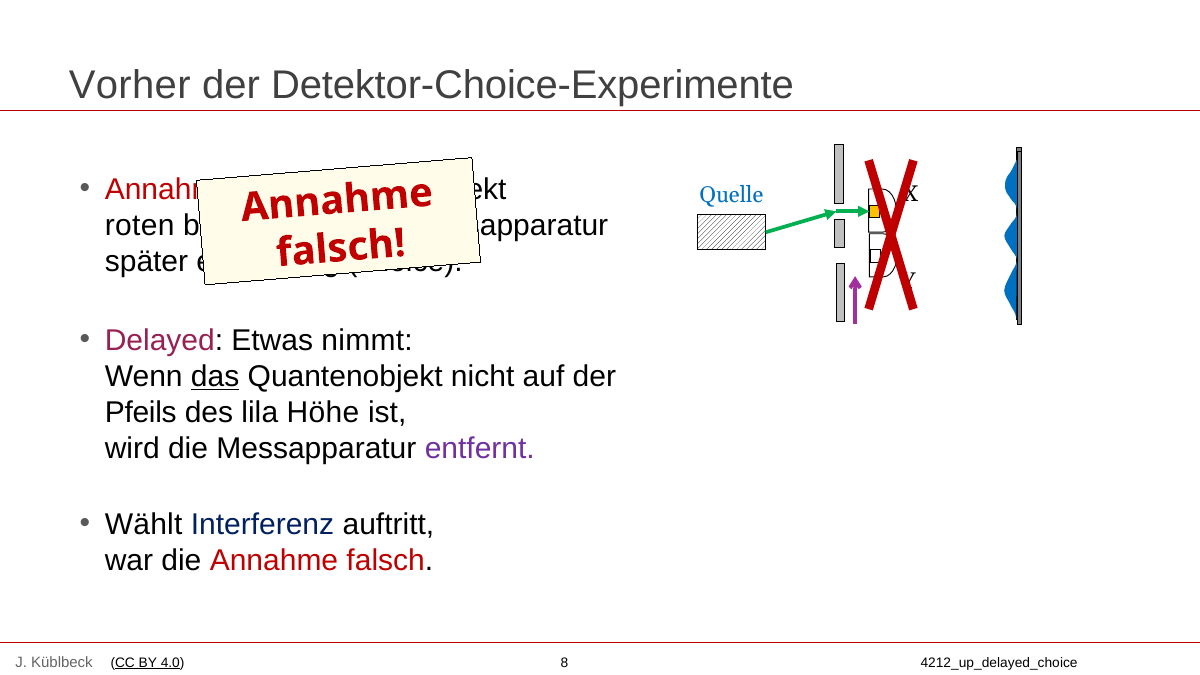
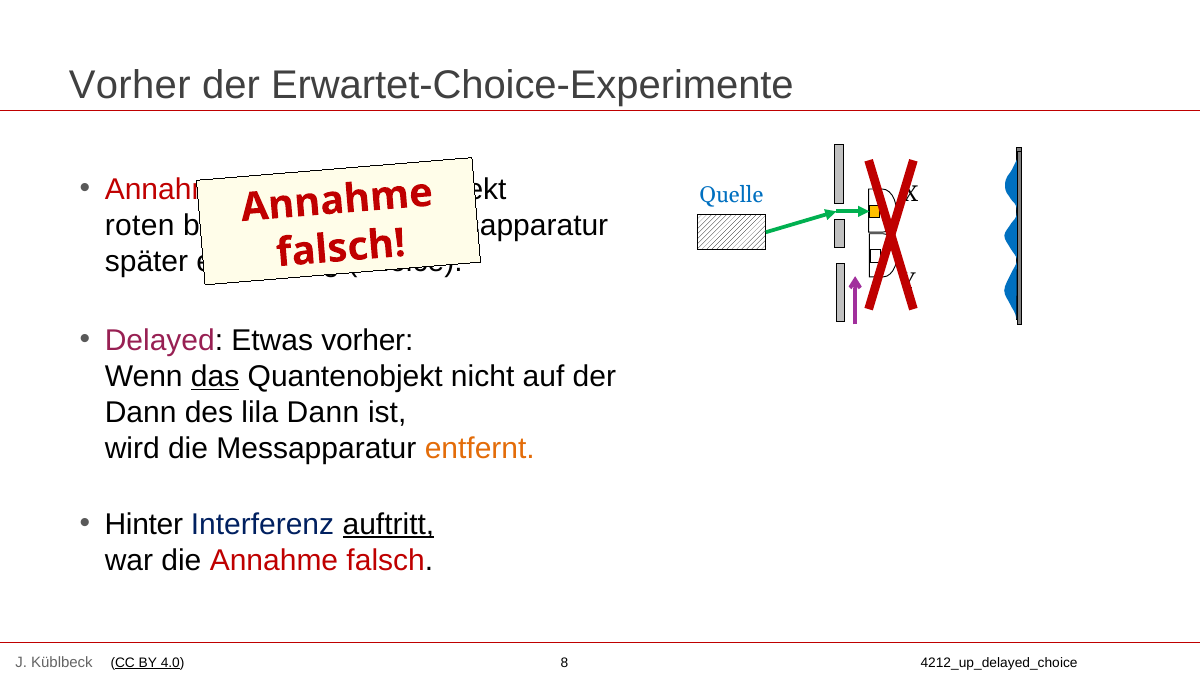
Detektor-Choice-Experimente: Detektor-Choice-Experimente -> Erwartet-Choice-Experimente
Etwas nimmt: nimmt -> vorher
Pfeils at (141, 413): Pfeils -> Dann
lila Höhe: Höhe -> Dann
entfernt colour: purple -> orange
Wählt: Wählt -> Hinter
auftritt underline: none -> present
